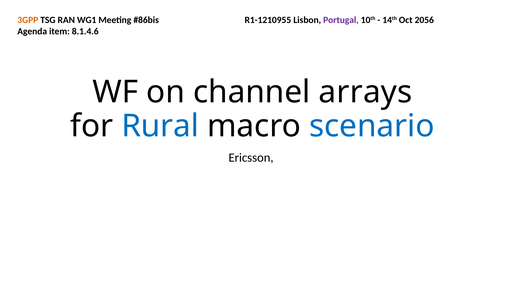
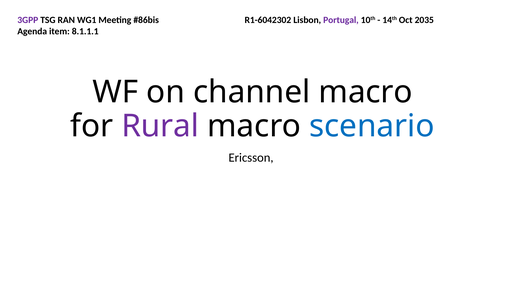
3GPP colour: orange -> purple
R1-1210955: R1-1210955 -> R1-6042302
2056: 2056 -> 2035
8.1.4.6: 8.1.4.6 -> 8.1.1.1
channel arrays: arrays -> macro
Rural colour: blue -> purple
